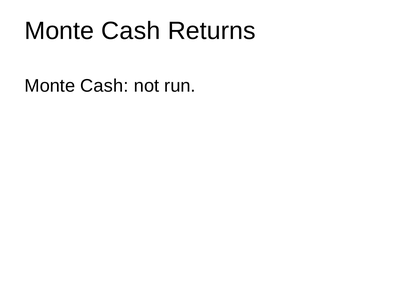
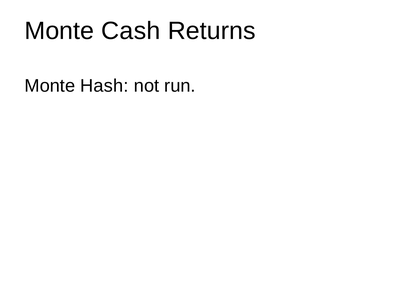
Cash at (104, 86): Cash -> Hash
